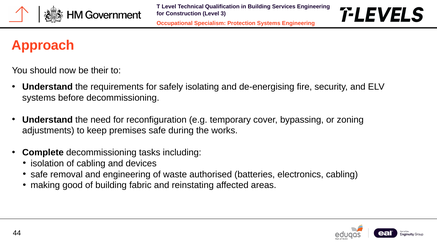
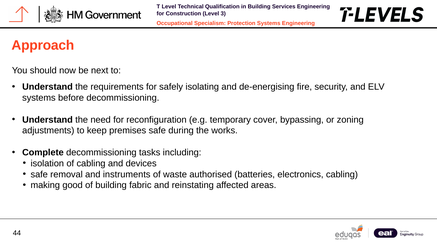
their: their -> next
and engineering: engineering -> instruments
